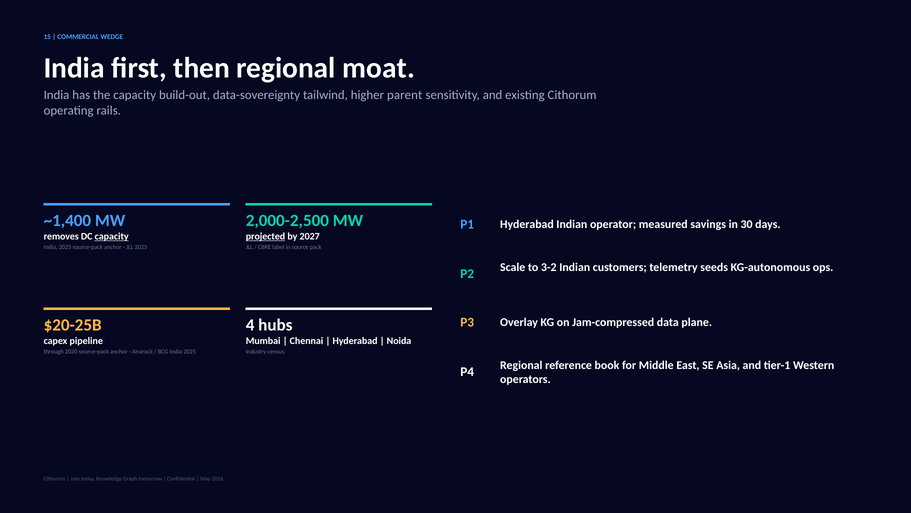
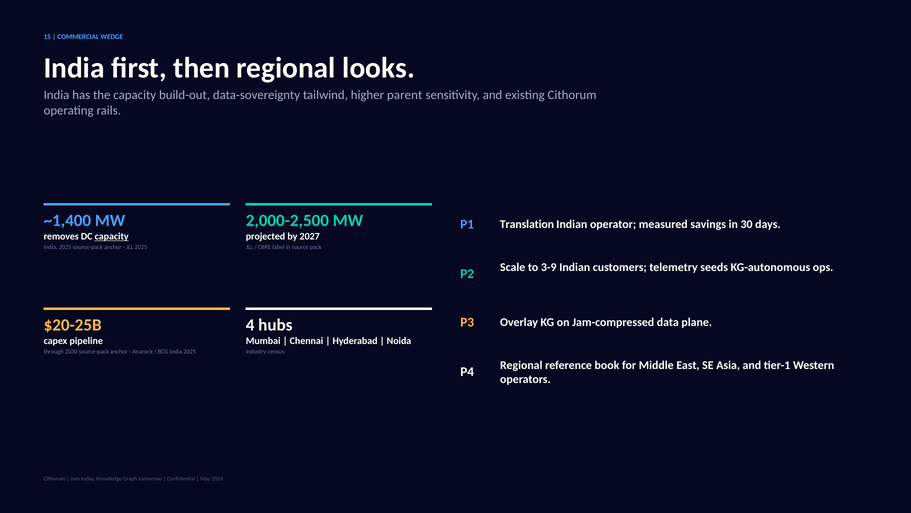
moat: moat -> looks
P1 Hyderabad: Hyderabad -> Translation
projected underline: present -> none
3-2: 3-2 -> 3-9
